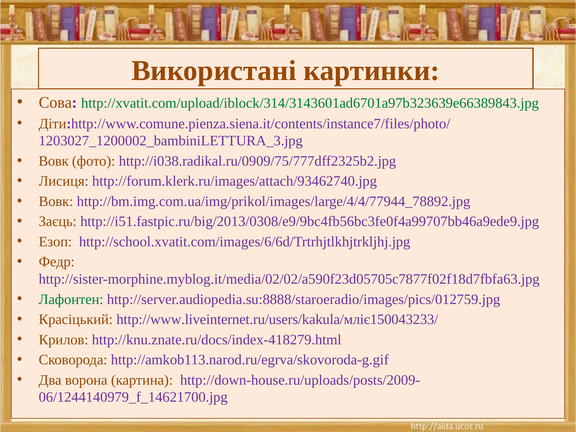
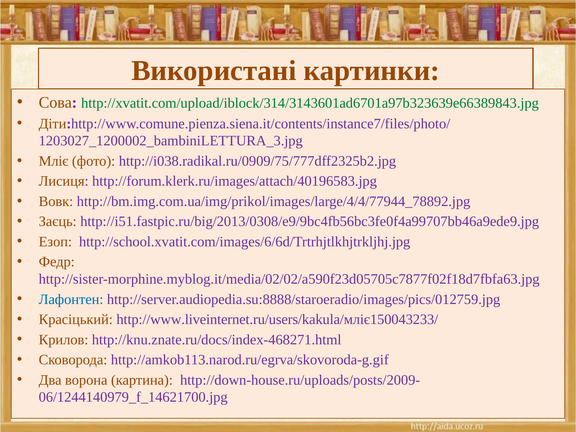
Вовк at (54, 161): Вовк -> Мліє
http://forum.klerk.ru/images/attach/93462740.jpg: http://forum.klerk.ru/images/attach/93462740.jpg -> http://forum.klerk.ru/images/attach/40196583.jpg
Лафонтен colour: green -> blue
http://knu.znate.ru/docs/index-418279.html: http://knu.znate.ru/docs/index-418279.html -> http://knu.znate.ru/docs/index-468271.html
